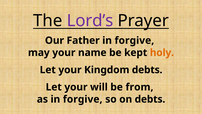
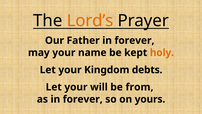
Lord’s colour: purple -> orange
Father in forgive: forgive -> forever
as in forgive: forgive -> forever
on debts: debts -> yours
